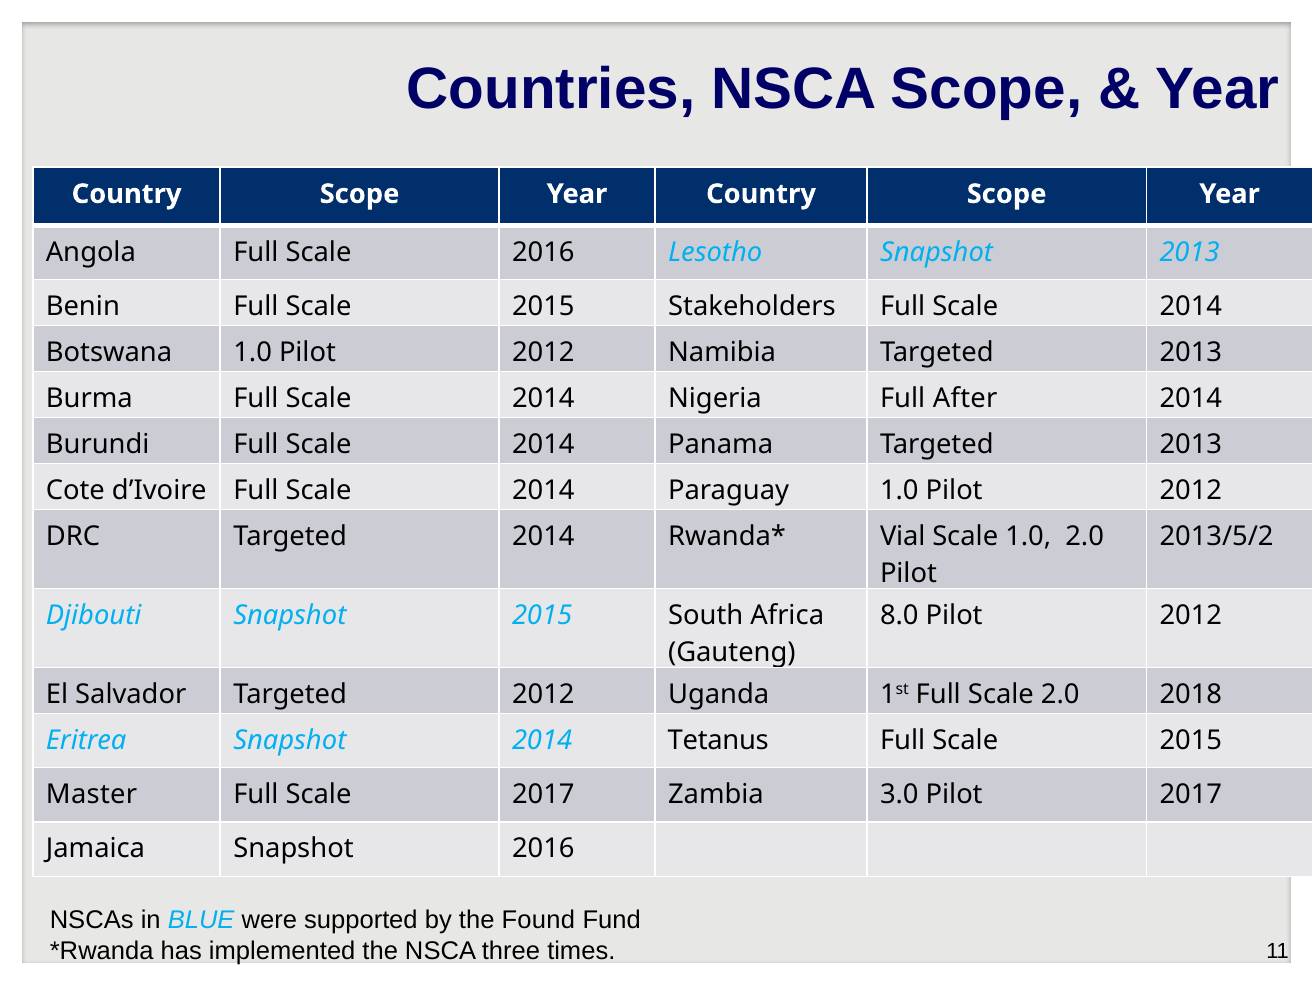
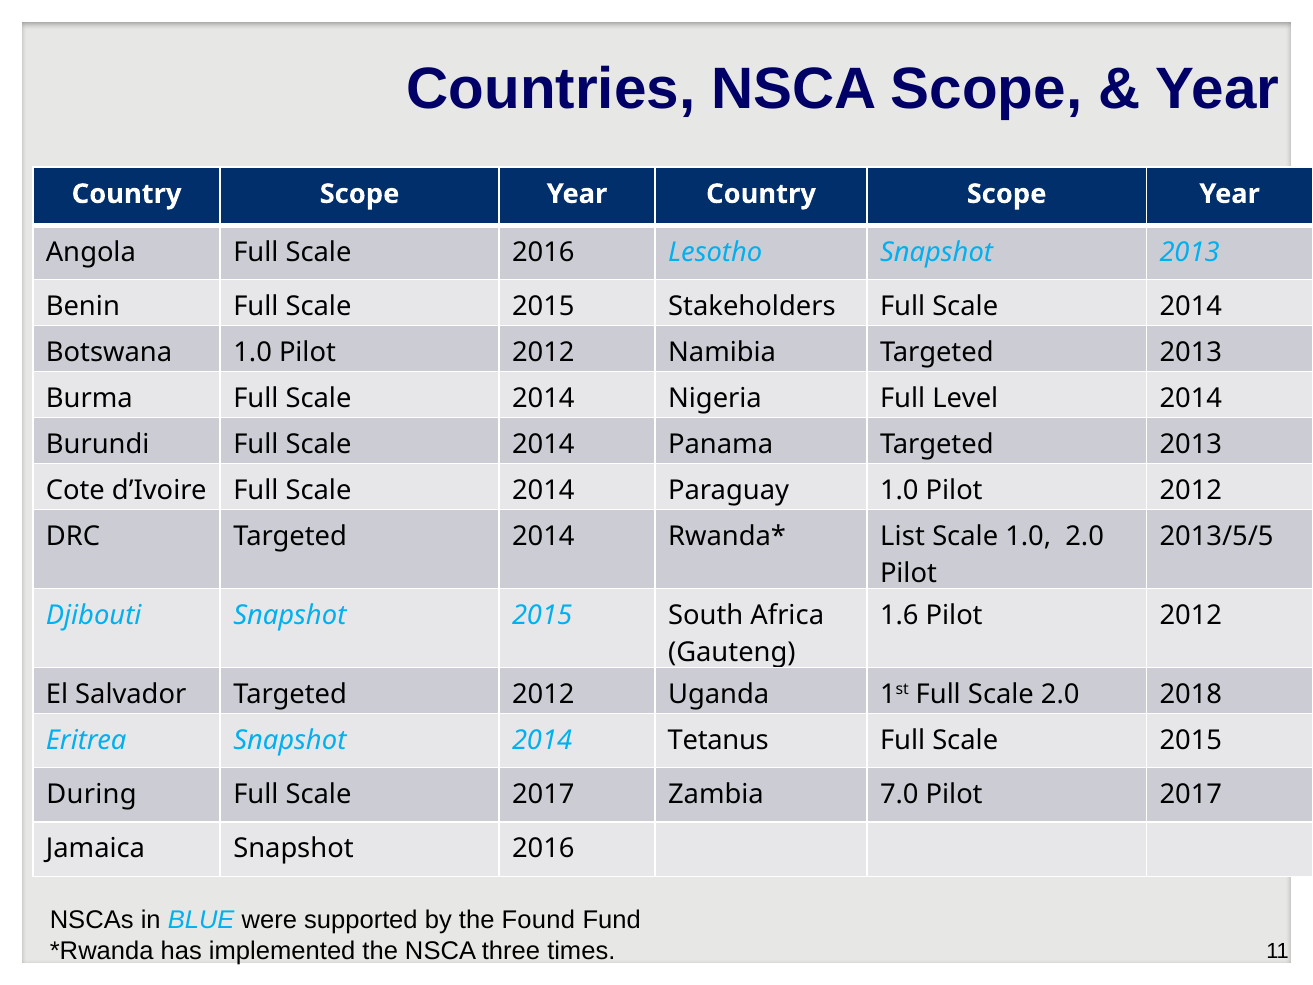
After: After -> Level
Vial: Vial -> List
2013/5/2: 2013/5/2 -> 2013/5/5
8.0: 8.0 -> 1.6
Master: Master -> During
3.0: 3.0 -> 7.0
